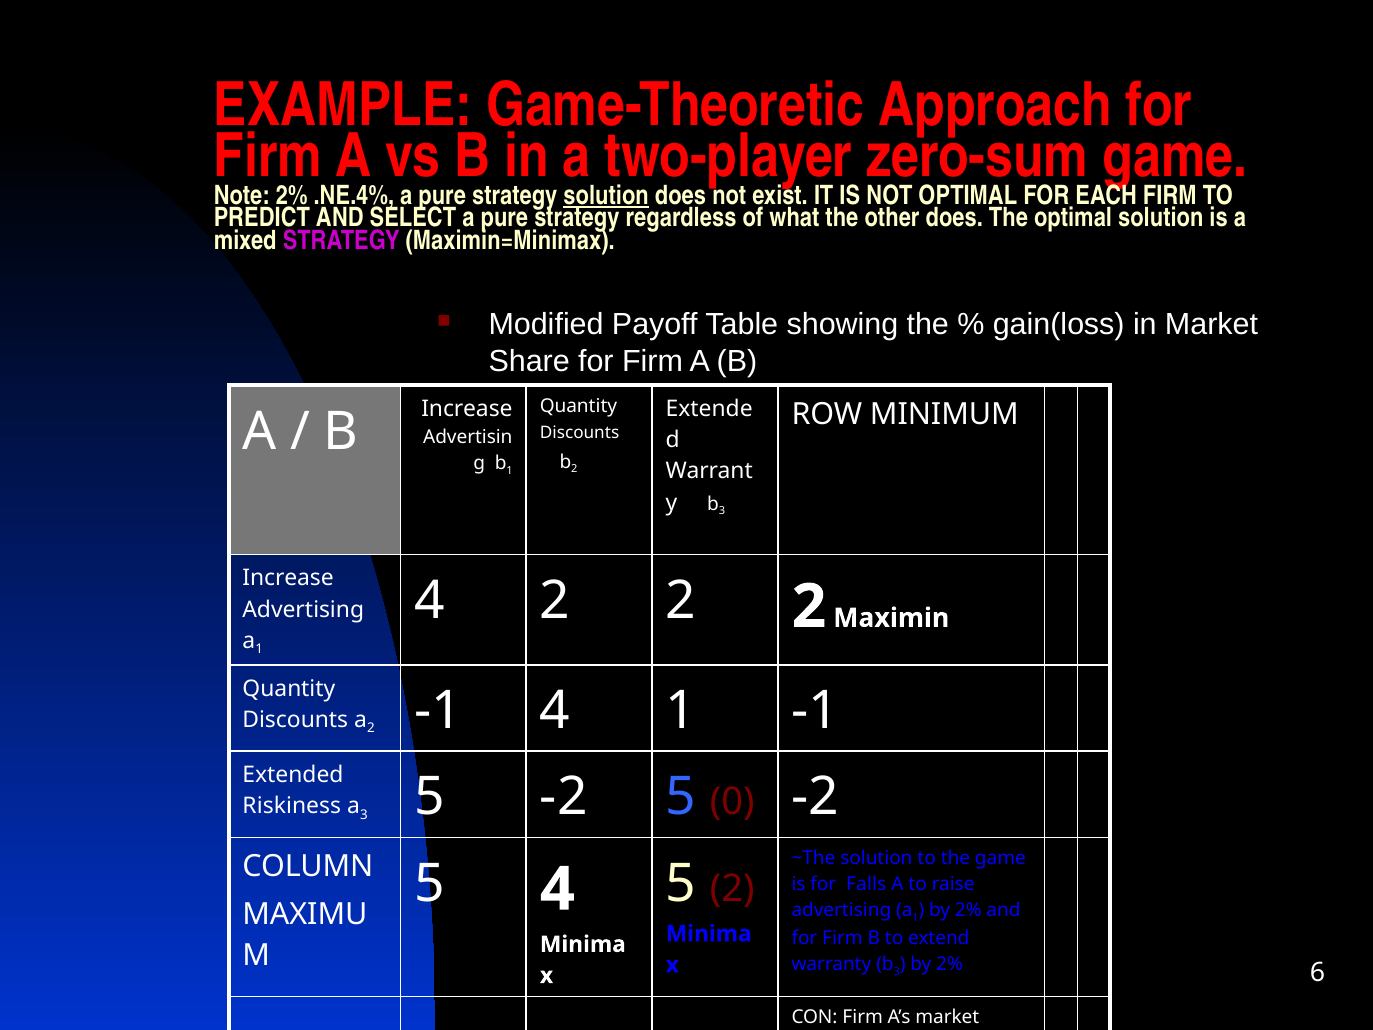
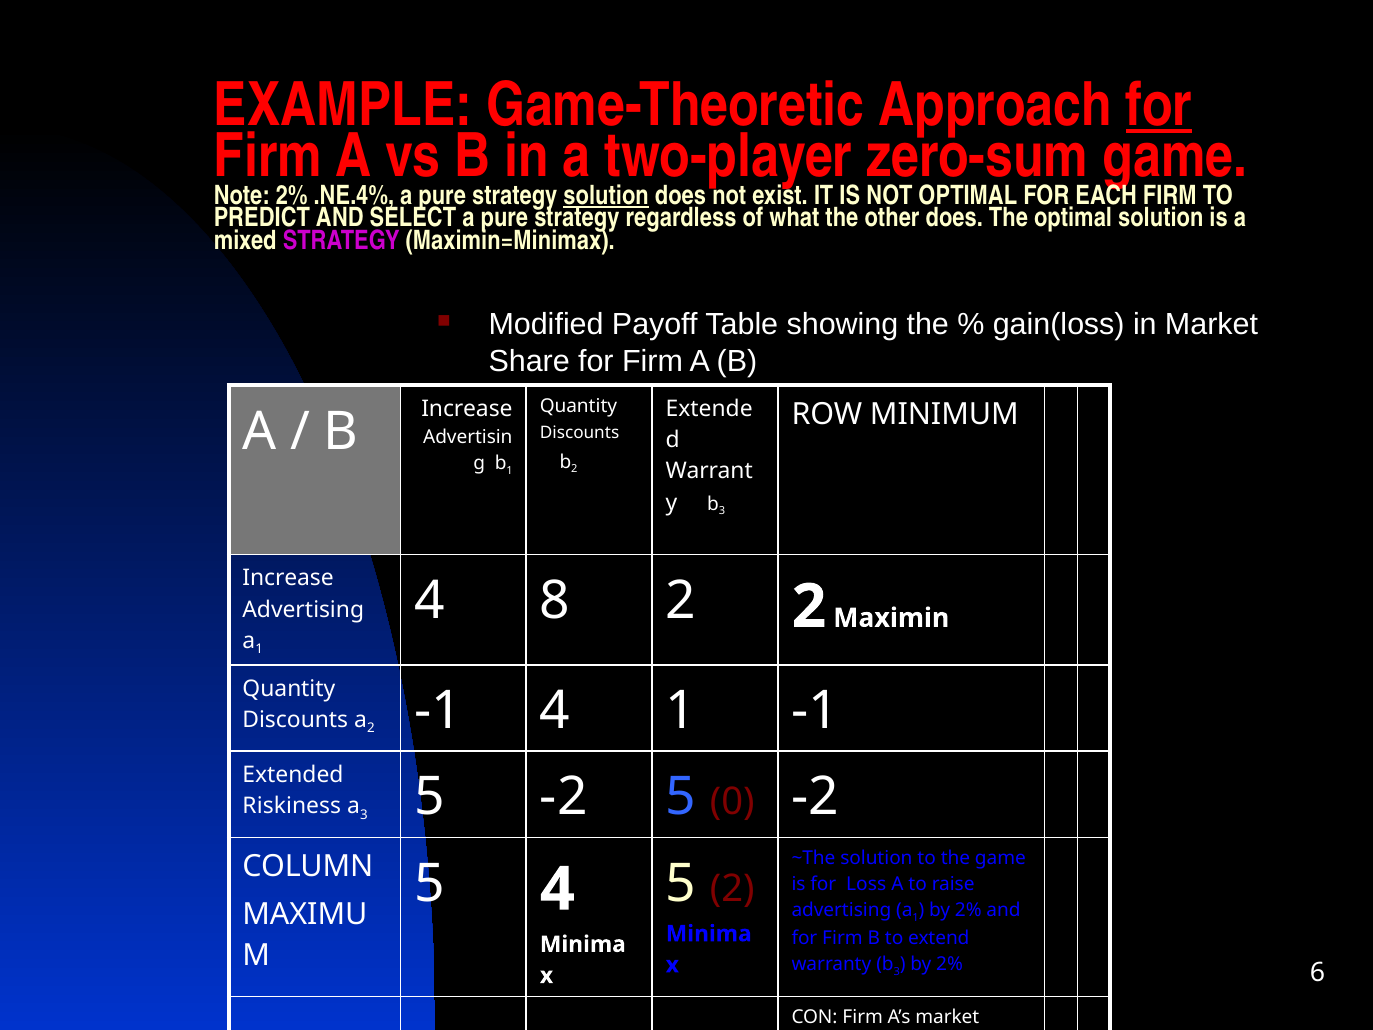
for at (1159, 105) underline: none -> present
4 2: 2 -> 8
Falls: Falls -> Loss
